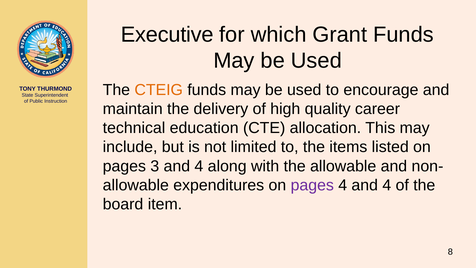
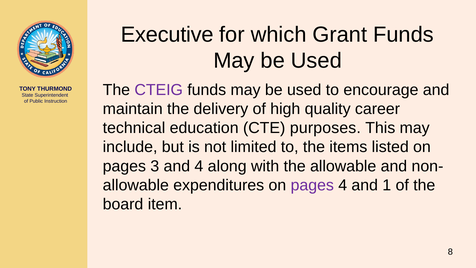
CTEIG colour: orange -> purple
allocation: allocation -> purposes
4 and 4: 4 -> 1
